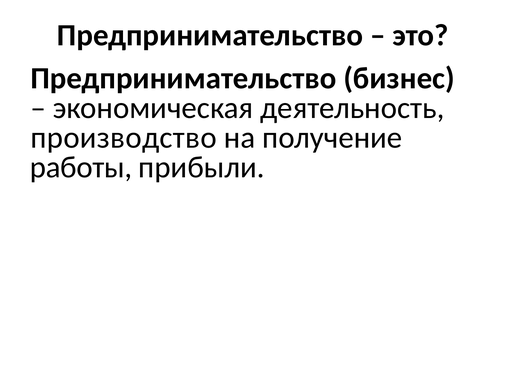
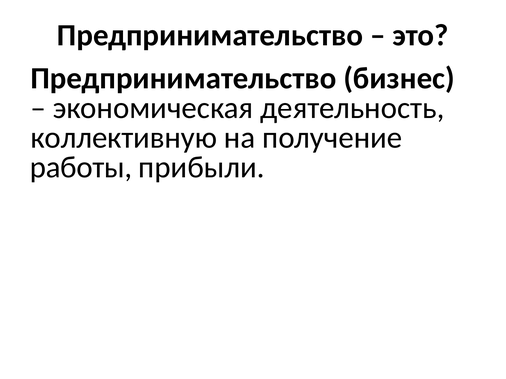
производство: производство -> коллективную
